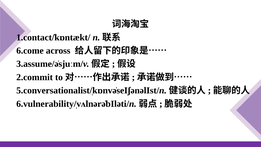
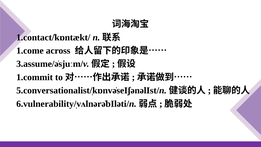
6.come: 6.come -> 1.come
2.commit: 2.commit -> 1.commit
